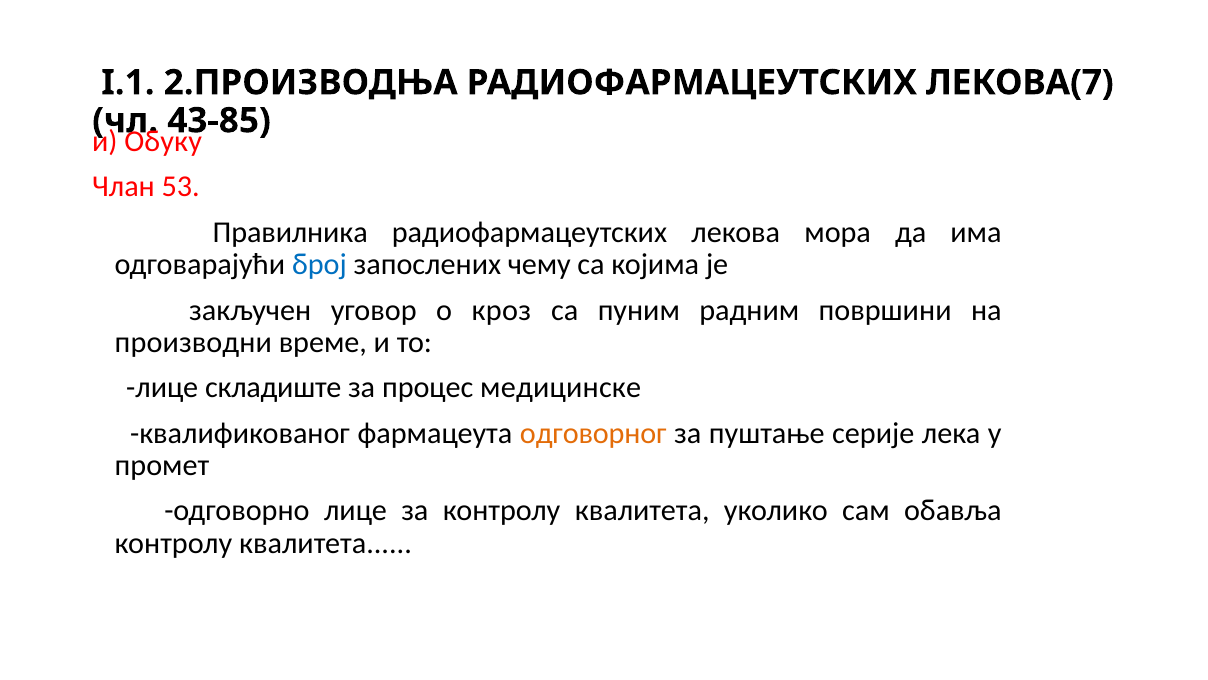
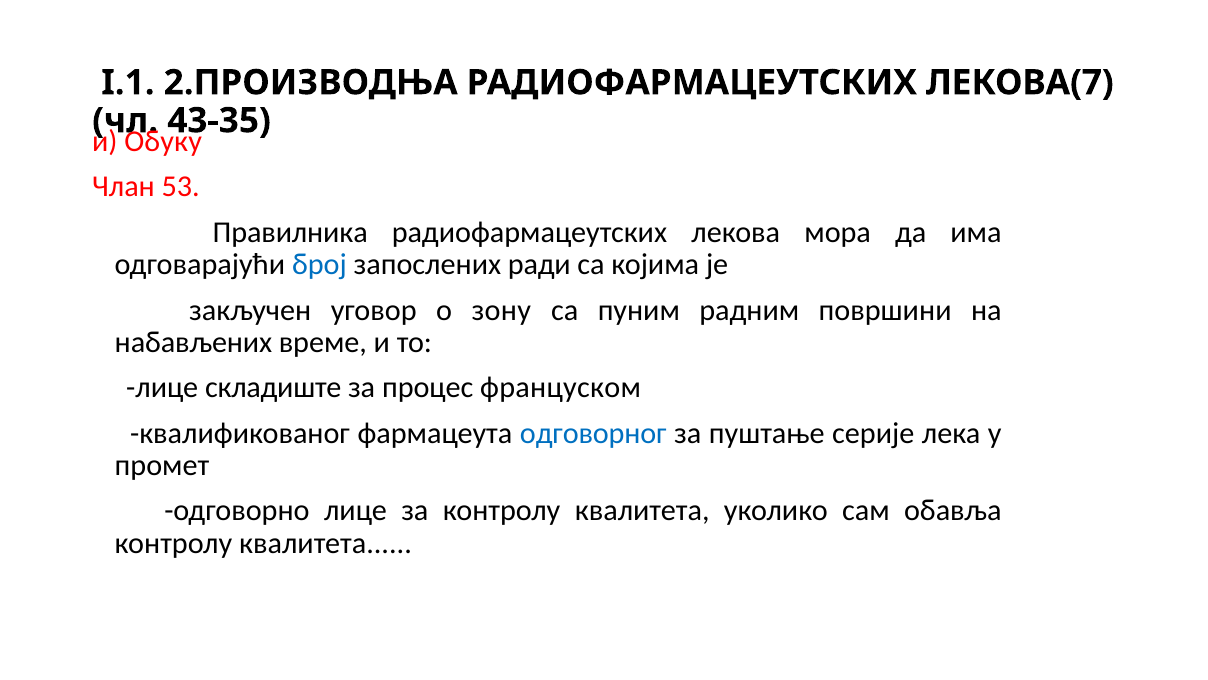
43-85: 43-85 -> 43-35
чему: чему -> ради
кроз: кроз -> зону
производни: производни -> набављених
медицинске: медицинске -> француском
одговорног colour: orange -> blue
